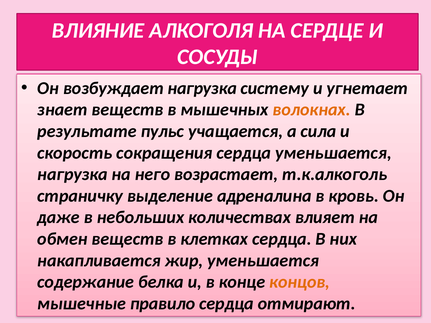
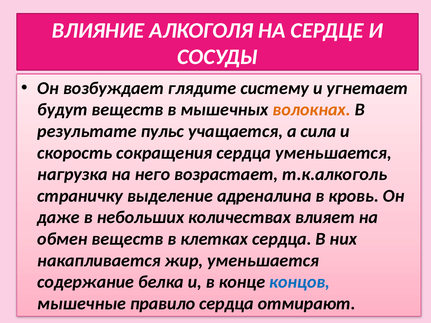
возбуждает нагрузка: нагрузка -> глядите
знает: знает -> будут
концов colour: orange -> blue
